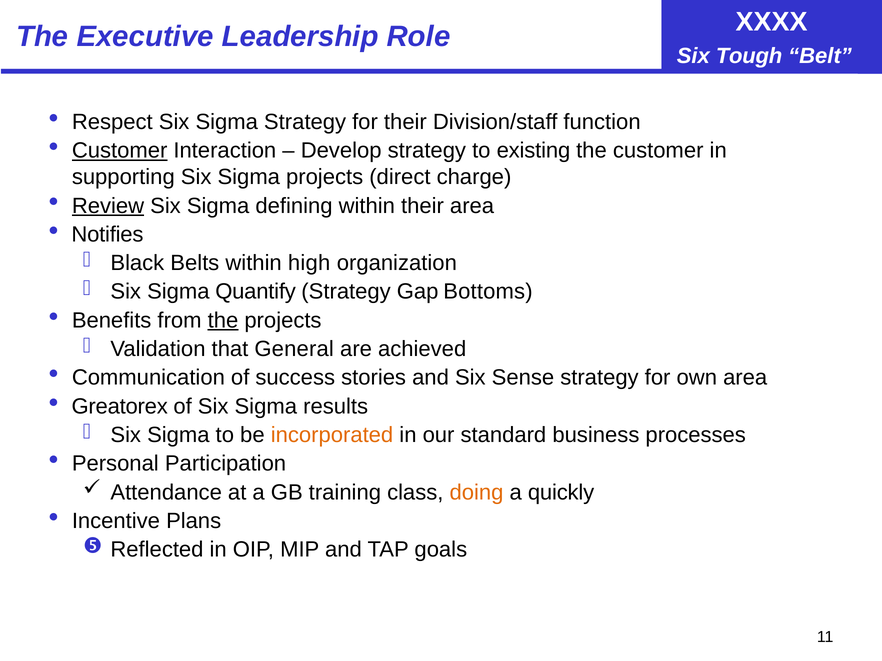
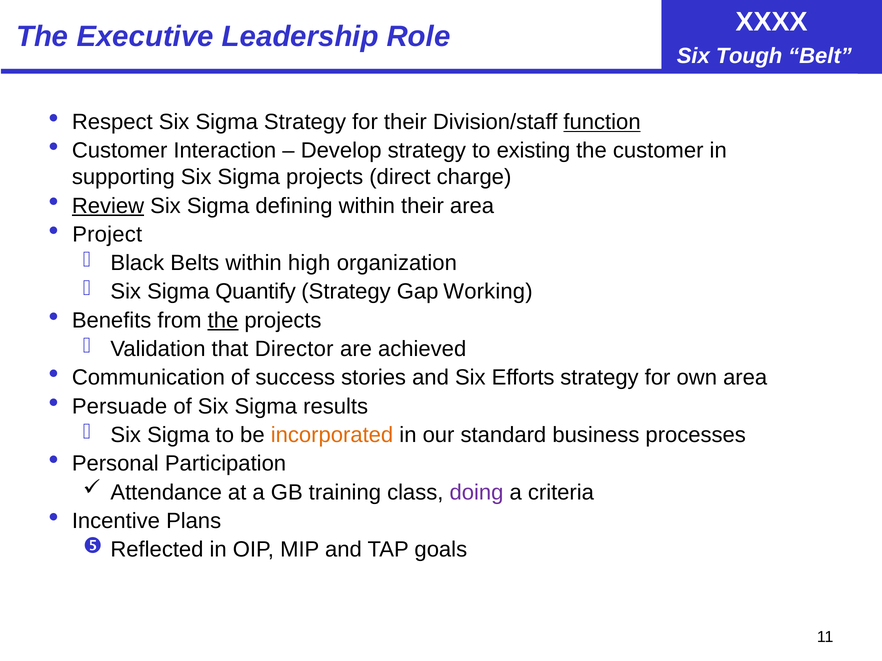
function underline: none -> present
Customer at (120, 151) underline: present -> none
Notifies: Notifies -> Project
Bottoms: Bottoms -> Working
General: General -> Director
Sense: Sense -> Efforts
Greatorex: Greatorex -> Persuade
doing colour: orange -> purple
quickly: quickly -> criteria
